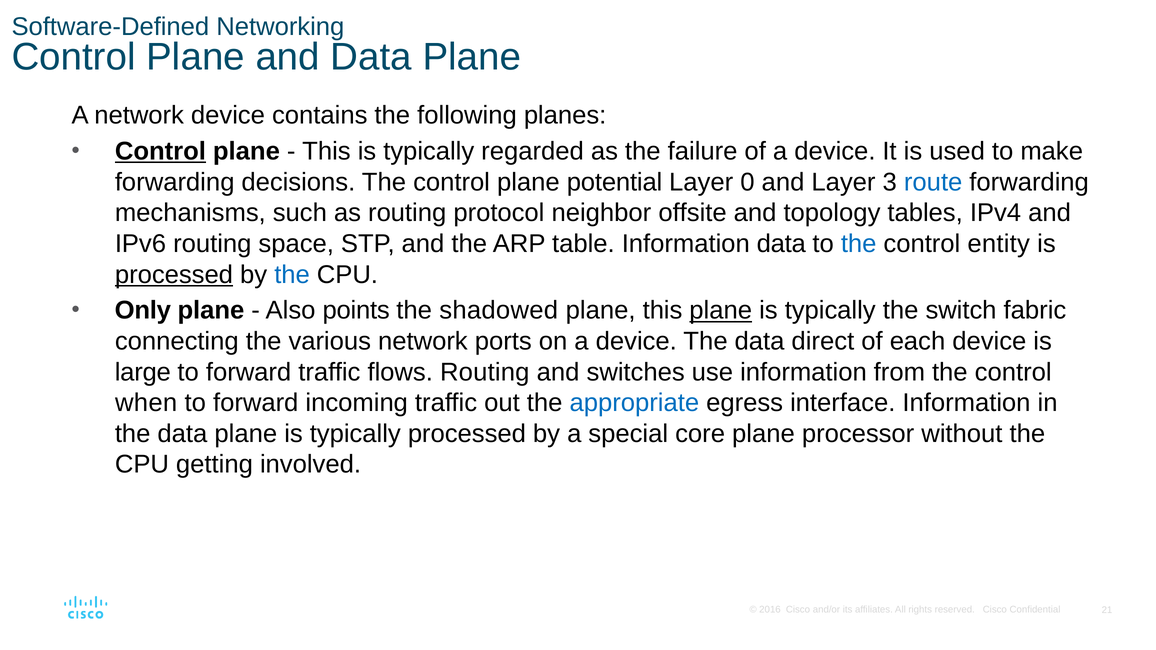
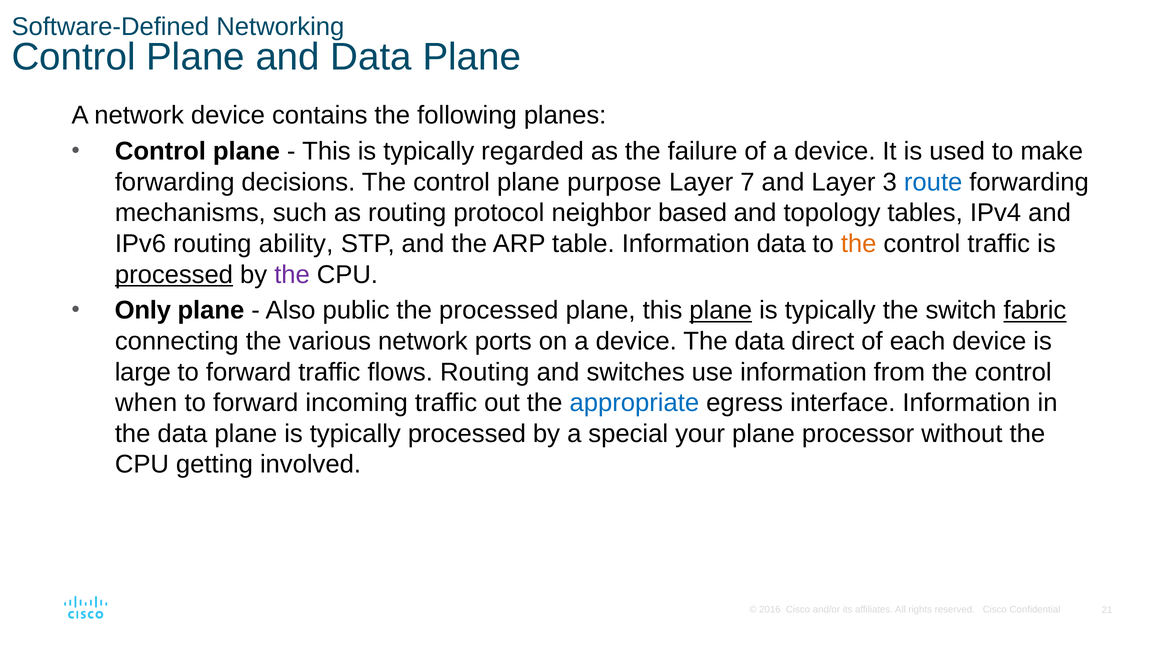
Control at (160, 151) underline: present -> none
potential: potential -> purpose
0: 0 -> 7
offsite: offsite -> based
space: space -> ability
the at (859, 244) colour: blue -> orange
control entity: entity -> traffic
the at (292, 275) colour: blue -> purple
points: points -> public
the shadowed: shadowed -> processed
fabric underline: none -> present
core: core -> your
